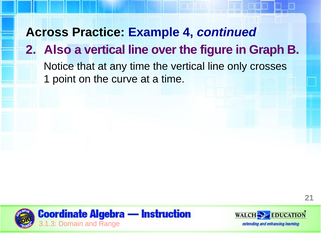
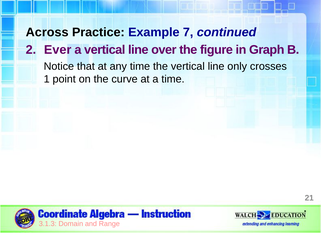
4: 4 -> 7
Also: Also -> Ever
